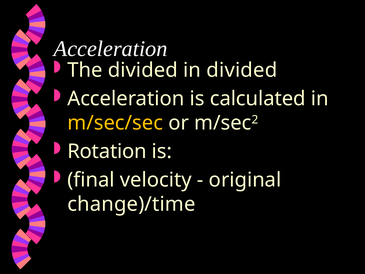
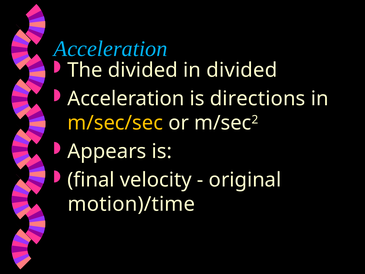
Acceleration at (111, 49) colour: white -> light blue
calculated: calculated -> directions
Rotation: Rotation -> Appears
change)/time: change)/time -> motion)/time
